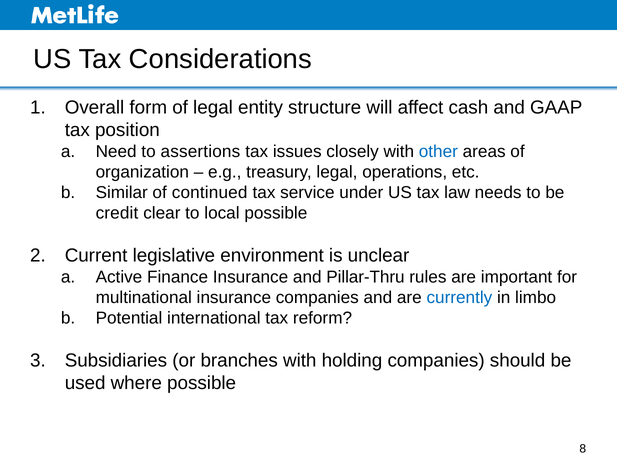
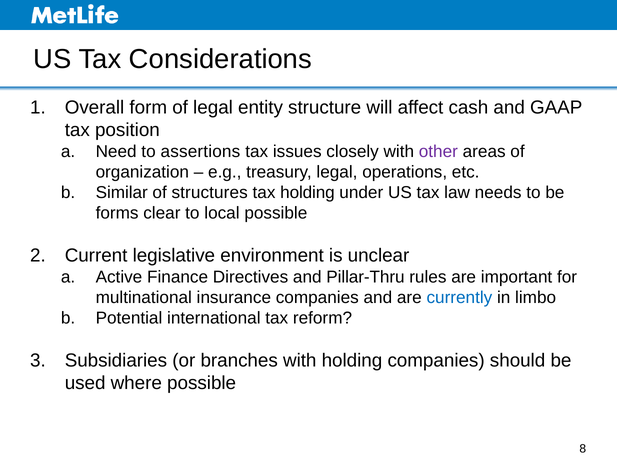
other colour: blue -> purple
continued: continued -> structures
tax service: service -> holding
credit: credit -> forms
Finance Insurance: Insurance -> Directives
